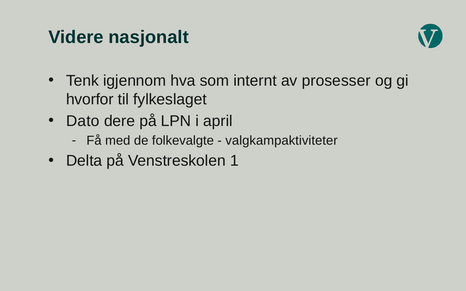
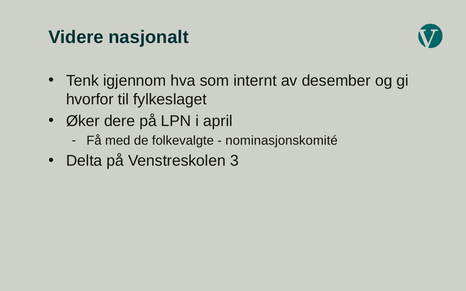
prosesser: prosesser -> desember
Dato: Dato -> Øker
valgkampaktiviteter: valgkampaktiviteter -> nominasjonskomité
1: 1 -> 3
